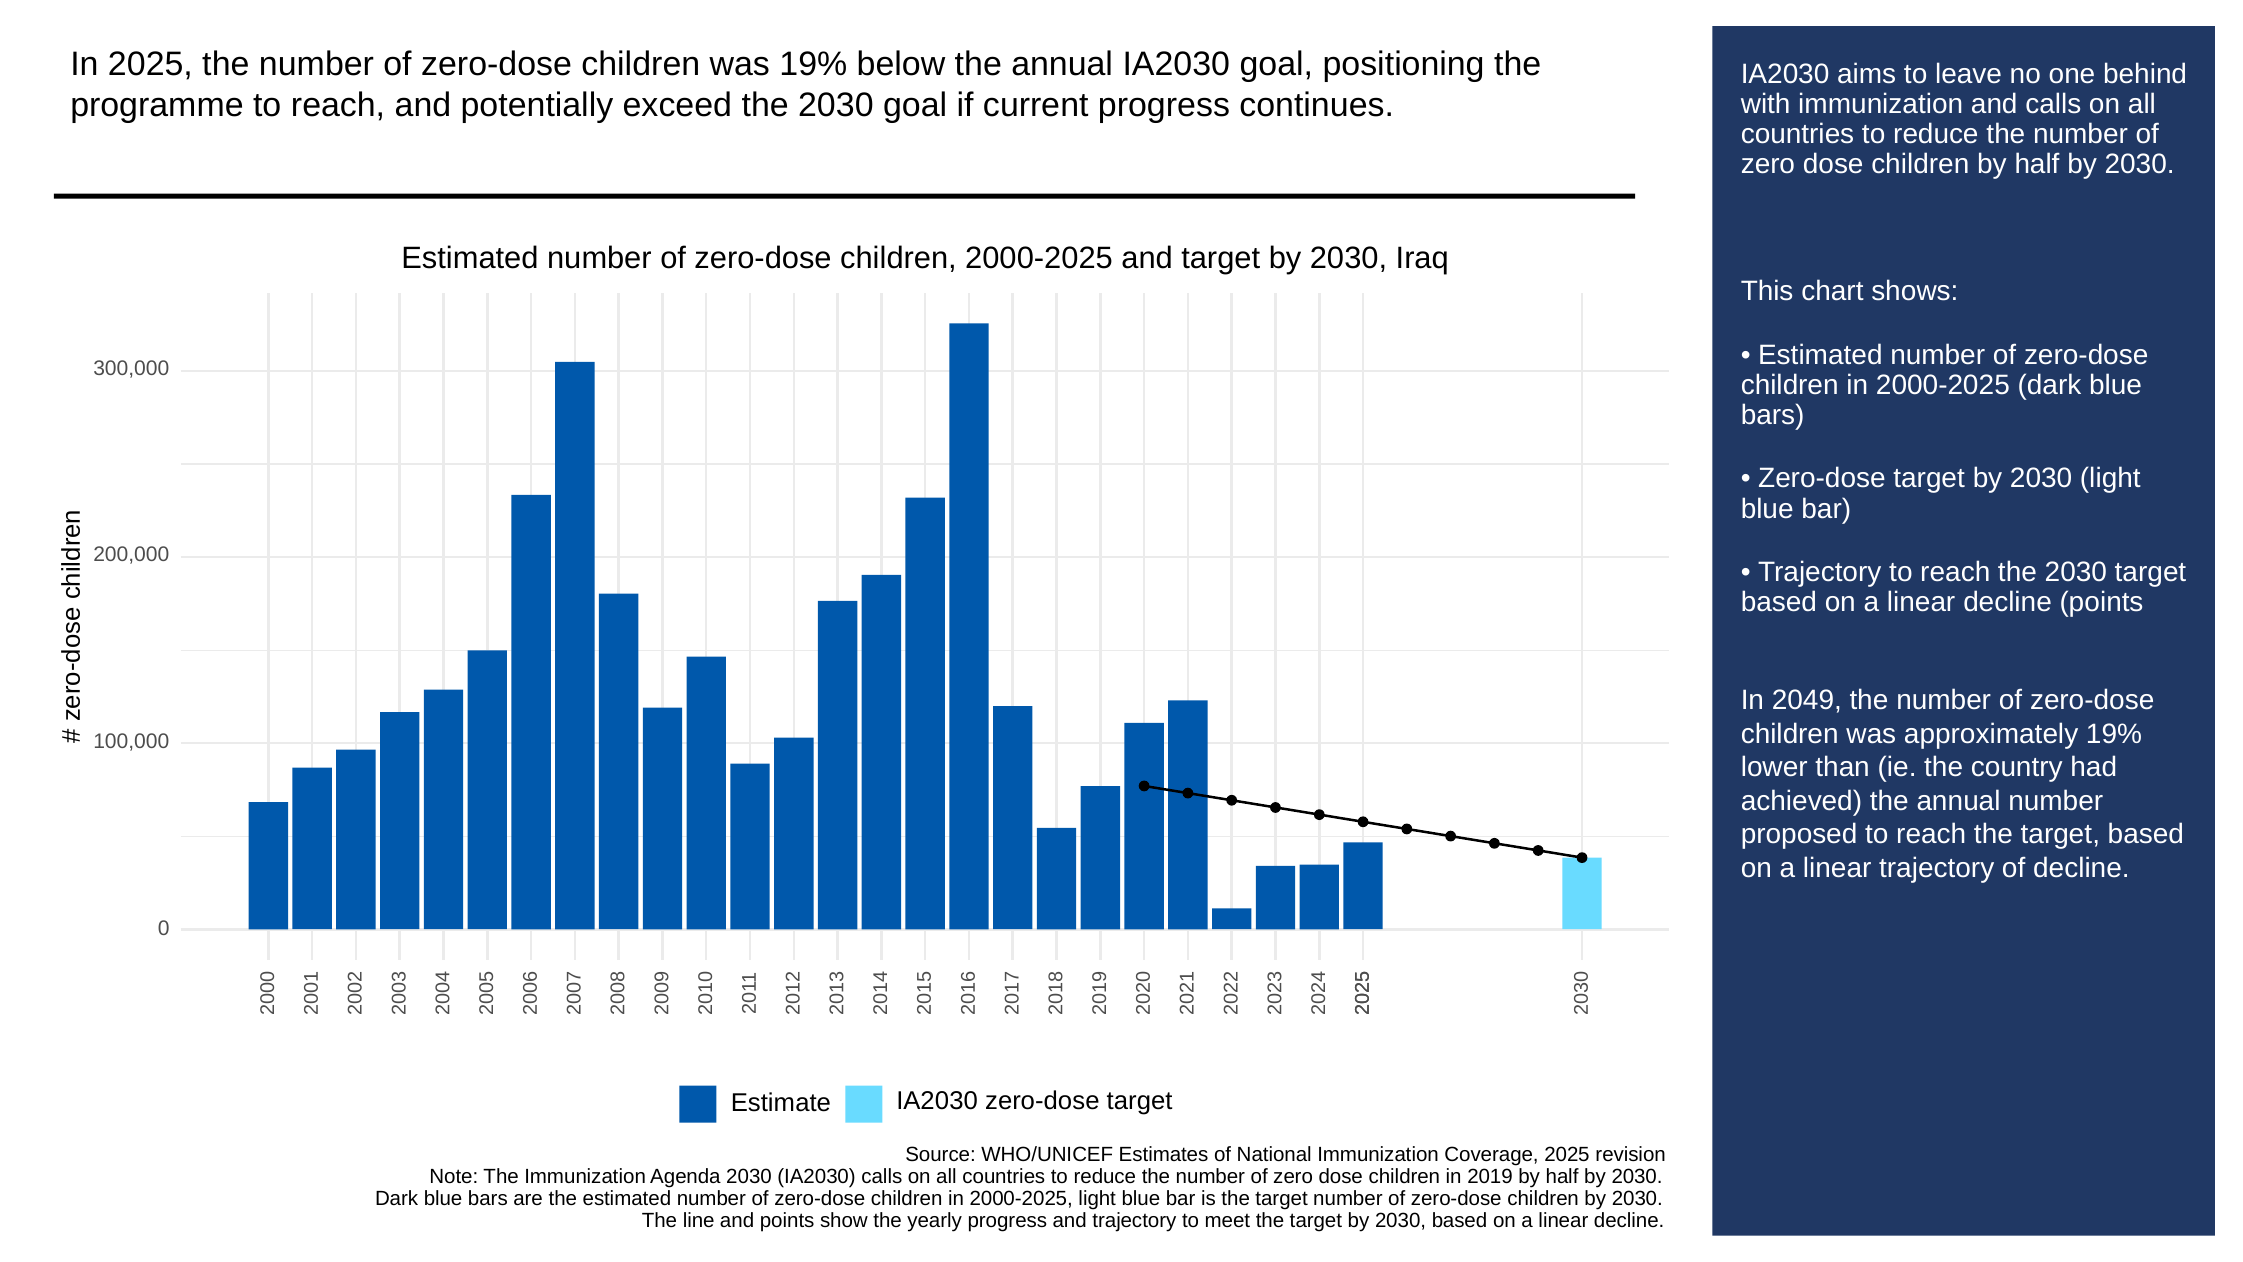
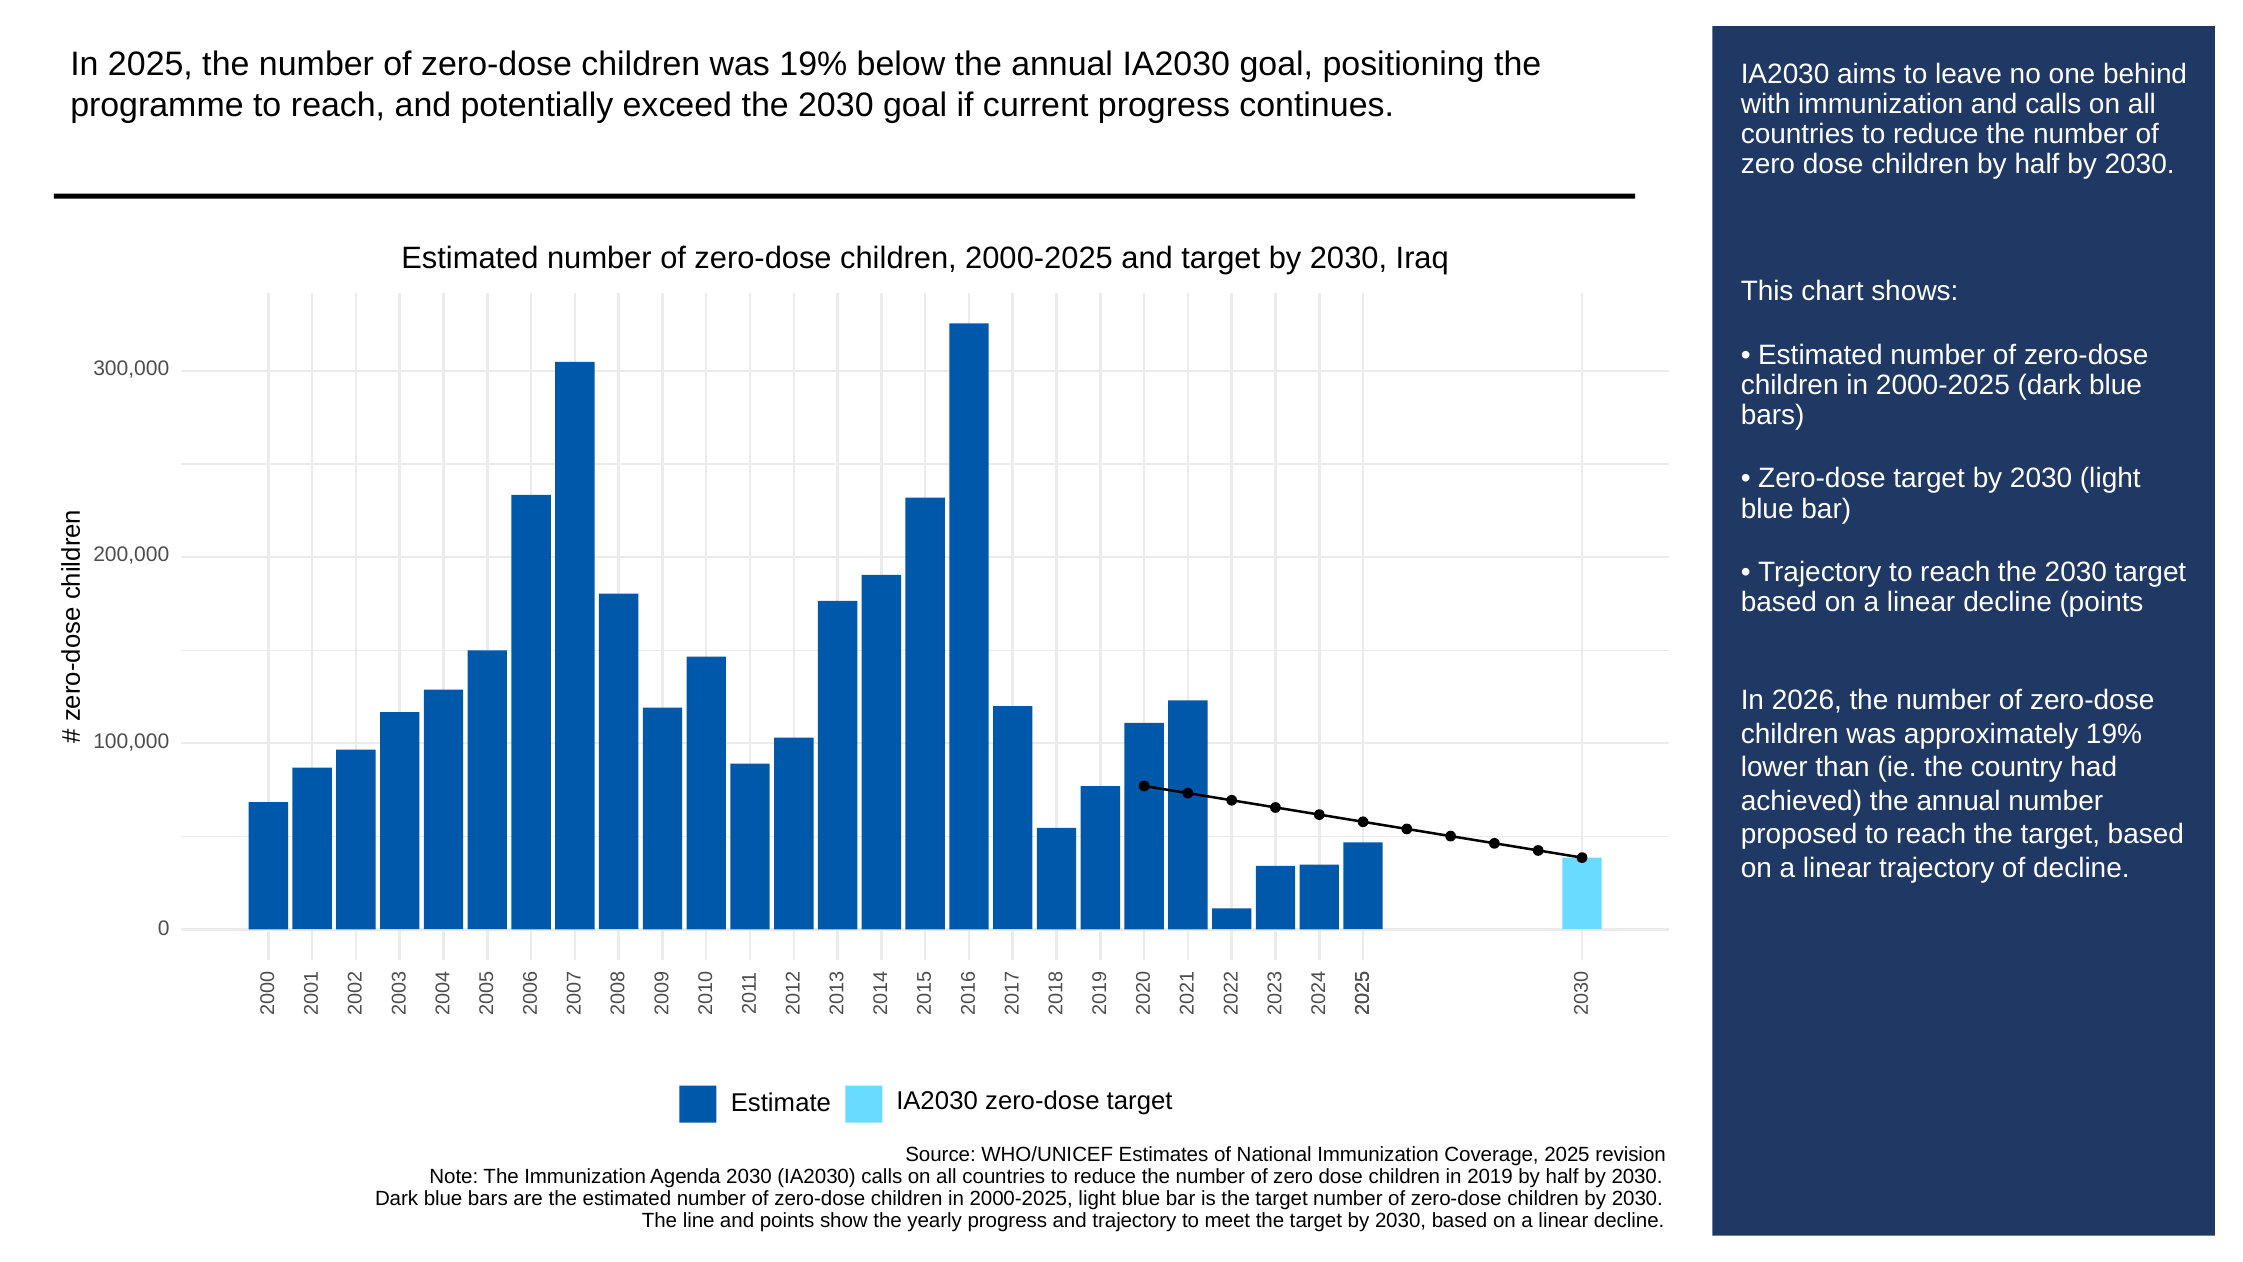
2049: 2049 -> 2026
